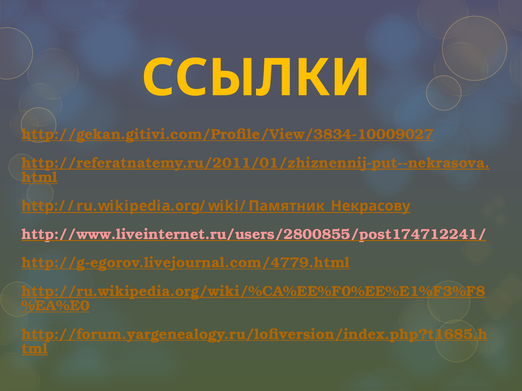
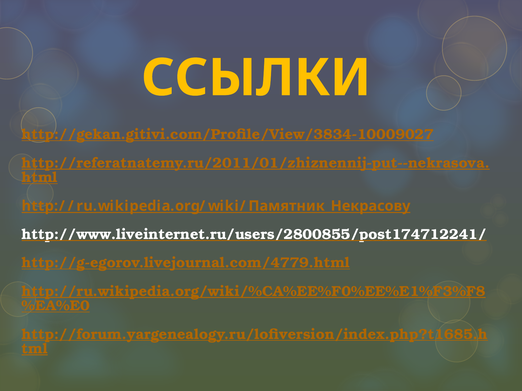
http://www.liveinternet.ru/users/2800855/post174712241/ colour: pink -> white
